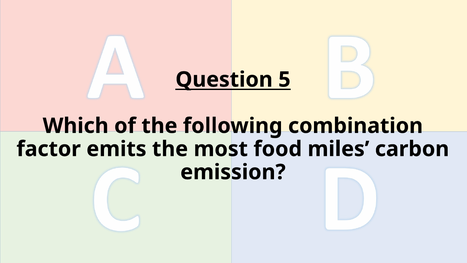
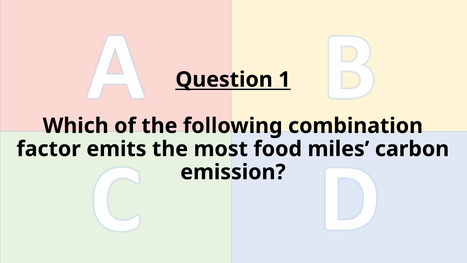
5: 5 -> 1
